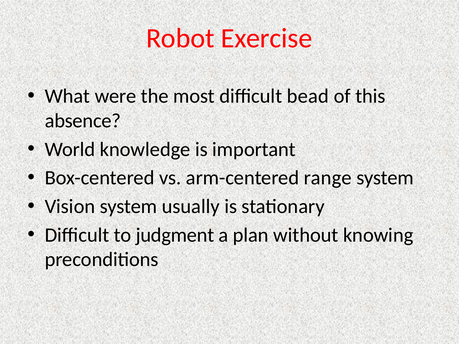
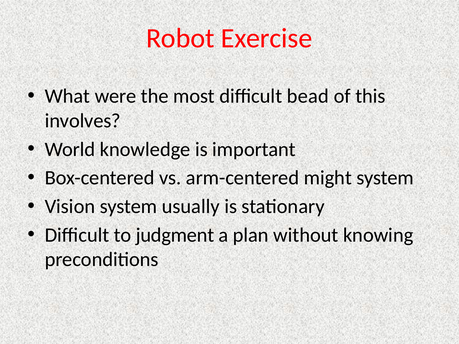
absence: absence -> involves
range: range -> might
